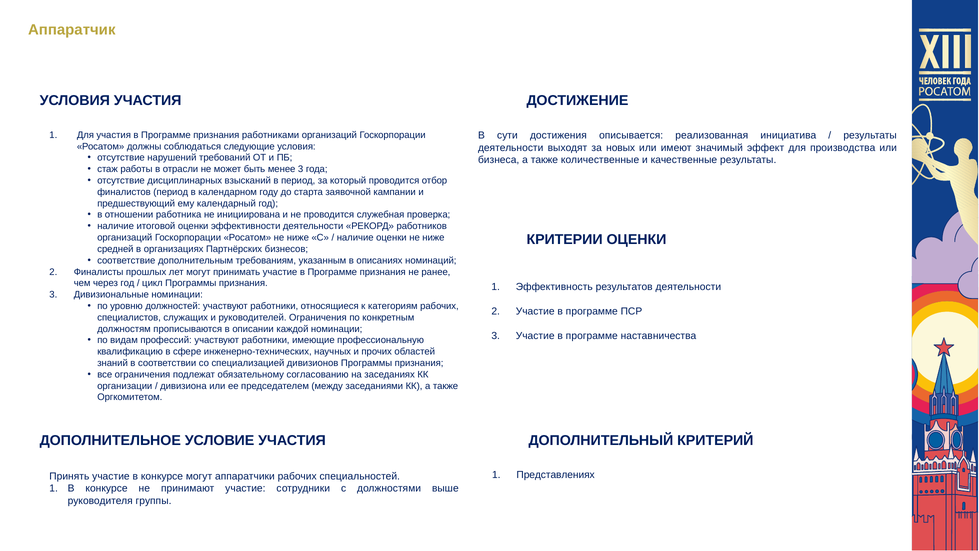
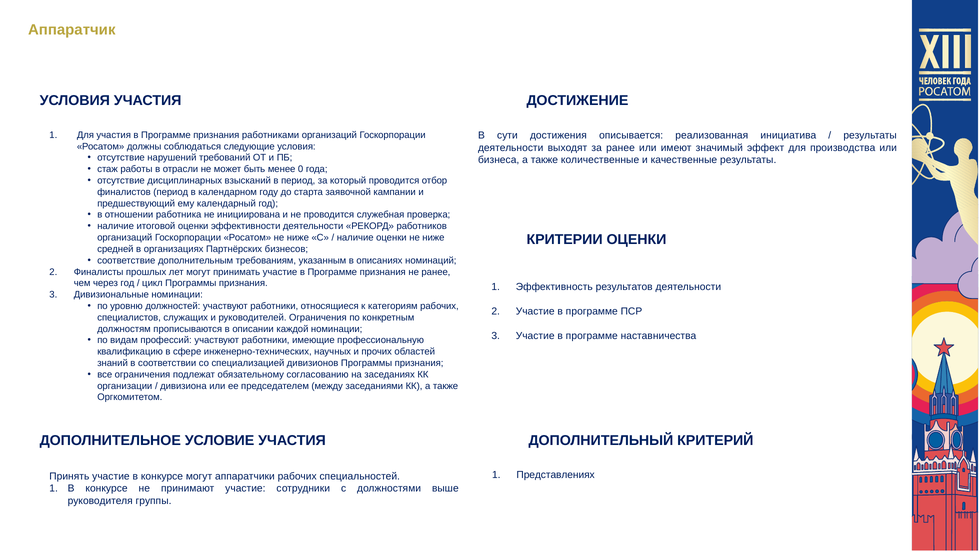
за новых: новых -> ранее
менее 3: 3 -> 0
